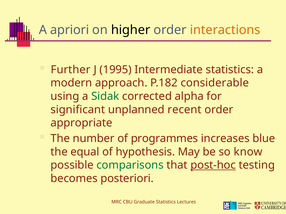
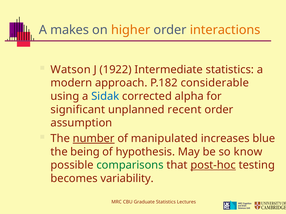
apriori: apriori -> makes
higher colour: black -> orange
Further: Further -> Watson
1995: 1995 -> 1922
Sidak colour: green -> blue
appropriate: appropriate -> assumption
number underline: none -> present
programmes: programmes -> manipulated
equal: equal -> being
posteriori: posteriori -> variability
